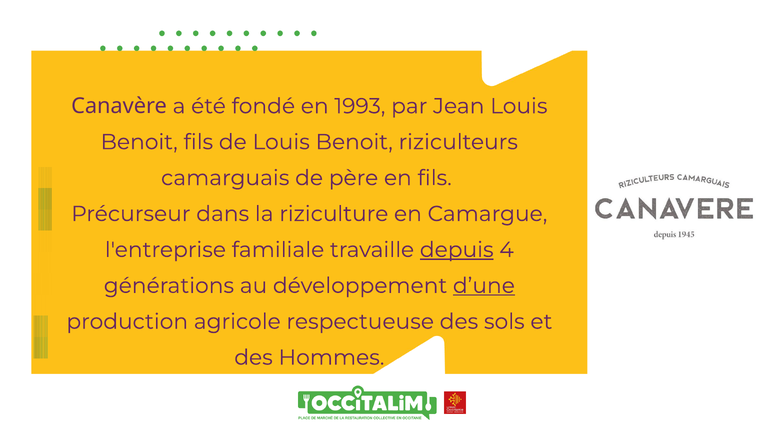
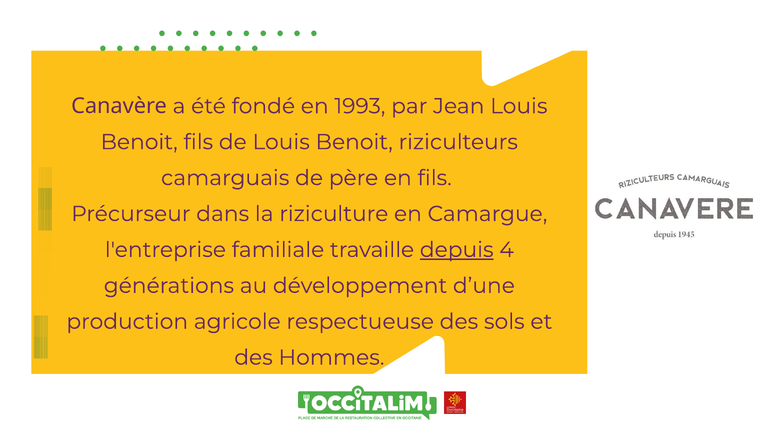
d’une underline: present -> none
